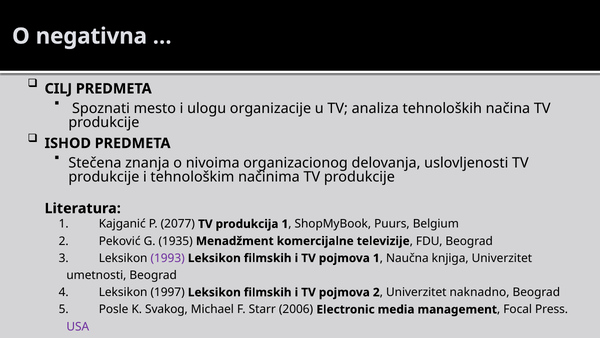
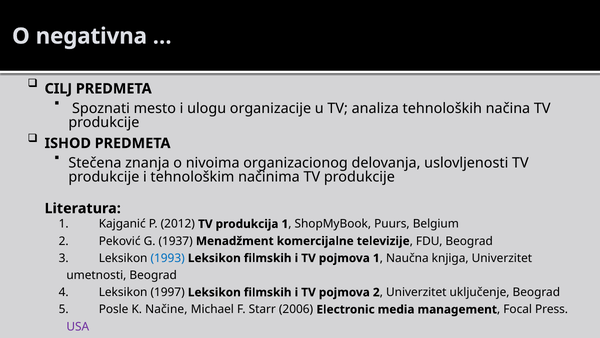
2077: 2077 -> 2012
1935: 1935 -> 1937
1993 colour: purple -> blue
naknadno: naknadno -> uključenje
Svakog: Svakog -> Načine
